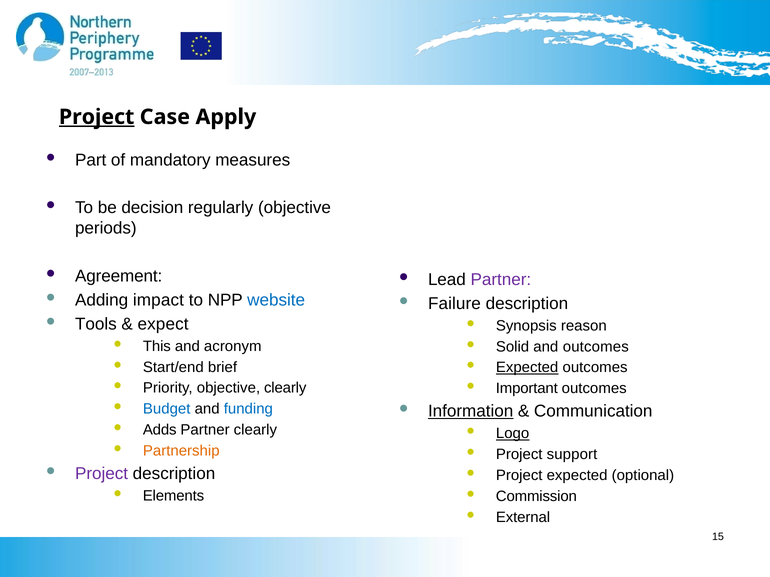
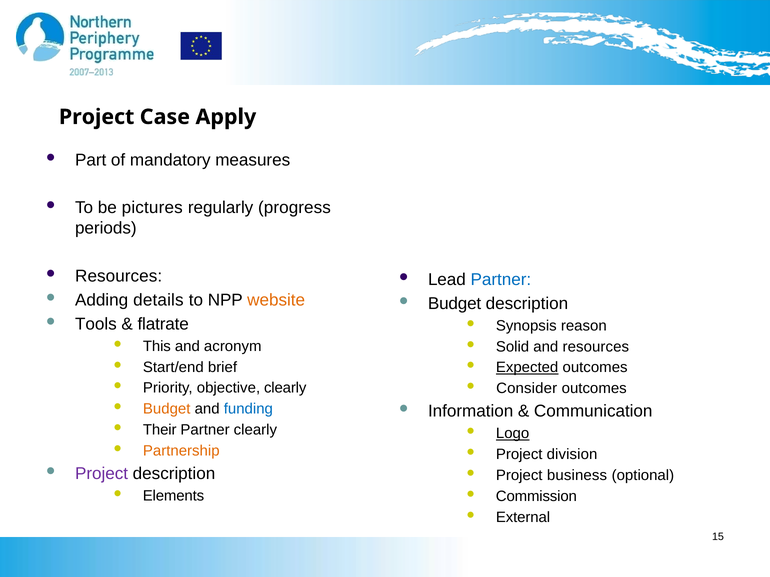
Project at (97, 117) underline: present -> none
decision: decision -> pictures
regularly objective: objective -> progress
Agreement at (119, 276): Agreement -> Resources
Partner at (501, 280) colour: purple -> blue
impact: impact -> details
website colour: blue -> orange
Failure at (454, 304): Failure -> Budget
expect: expect -> flatrate
and outcomes: outcomes -> resources
Important: Important -> Consider
Budget at (167, 409) colour: blue -> orange
Information underline: present -> none
Adds: Adds -> Their
support: support -> division
Project expected: expected -> business
